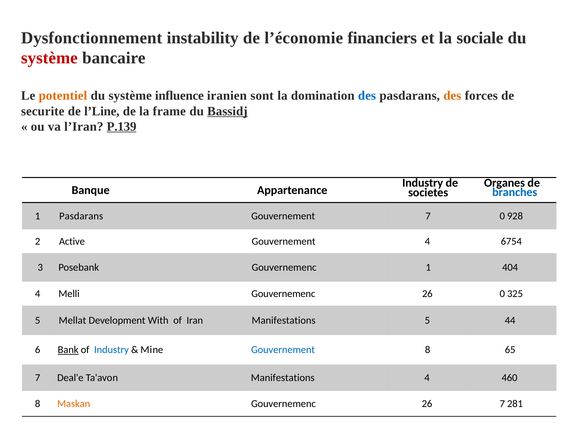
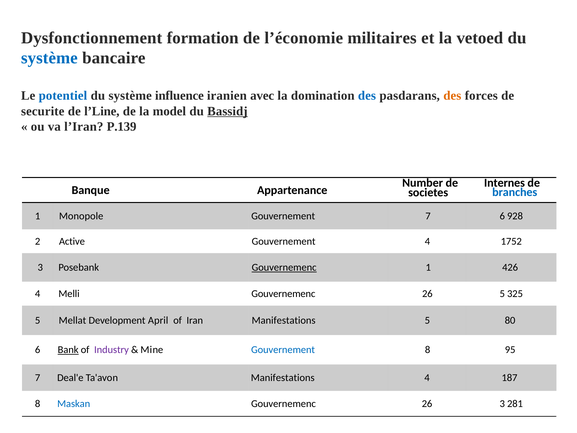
instability: instability -> formation
financiers: financiers -> militaires
sociale: sociale -> vetoed
système at (49, 58) colour: red -> blue
potentiel colour: orange -> blue
sont: sont -> avec
frame: frame -> model
P.139 underline: present -> none
Industry at (423, 183): Industry -> Number
Organes: Organes -> Internes
1 Pasdarans: Pasdarans -> Monopole
7 0: 0 -> 6
6754: 6754 -> 1752
Gouvernemenc at (284, 267) underline: none -> present
404: 404 -> 426
26 0: 0 -> 5
With: With -> April
44: 44 -> 80
Industry at (111, 350) colour: blue -> purple
65: 65 -> 95
460: 460 -> 187
Maskan colour: orange -> blue
26 7: 7 -> 3
